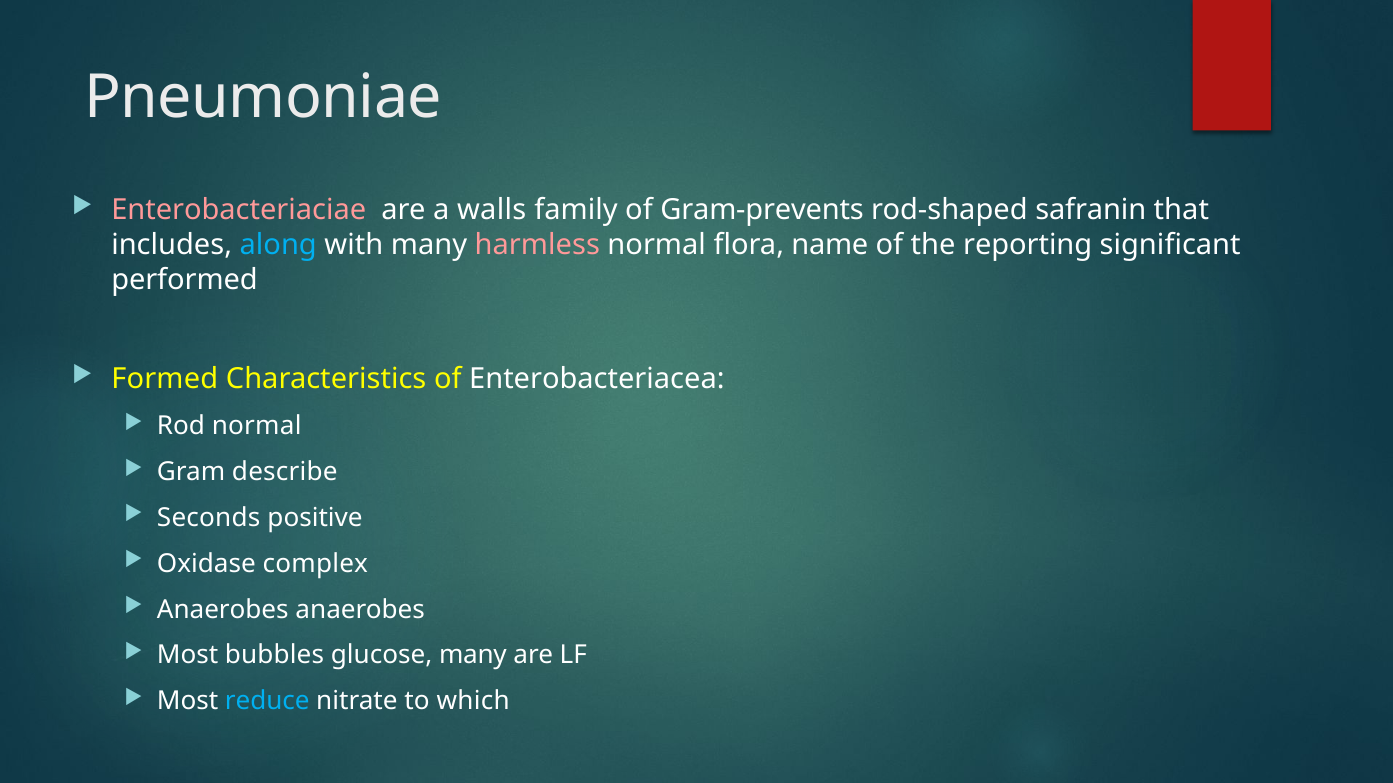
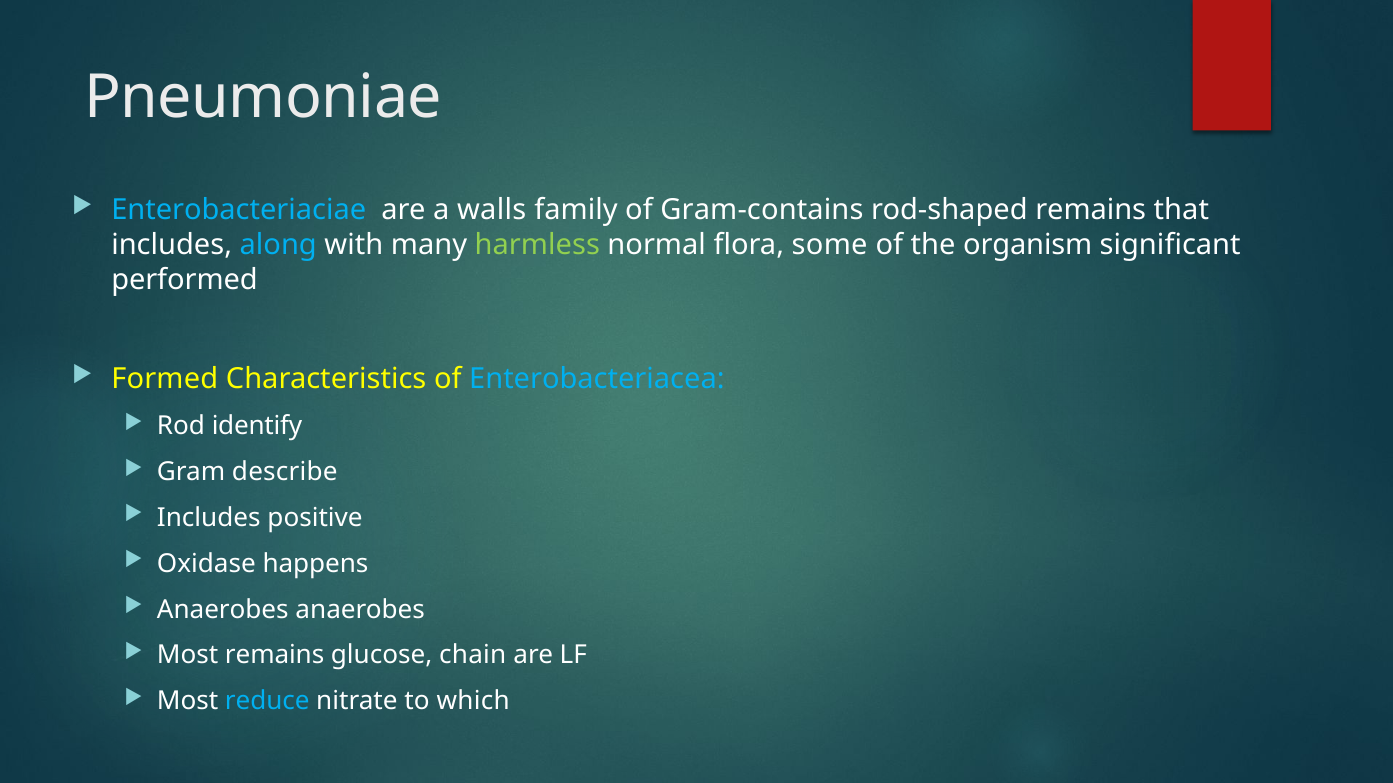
Enterobacteriaciae colour: pink -> light blue
Gram-prevents: Gram-prevents -> Gram-contains
rod-shaped safranin: safranin -> remains
harmless colour: pink -> light green
name: name -> some
reporting: reporting -> organism
Enterobacteriacea colour: white -> light blue
Rod normal: normal -> identify
Seconds at (209, 518): Seconds -> Includes
complex: complex -> happens
Most bubbles: bubbles -> remains
glucose many: many -> chain
